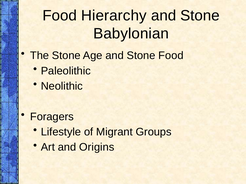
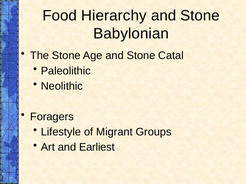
Stone Food: Food -> Catal
Origins: Origins -> Earliest
